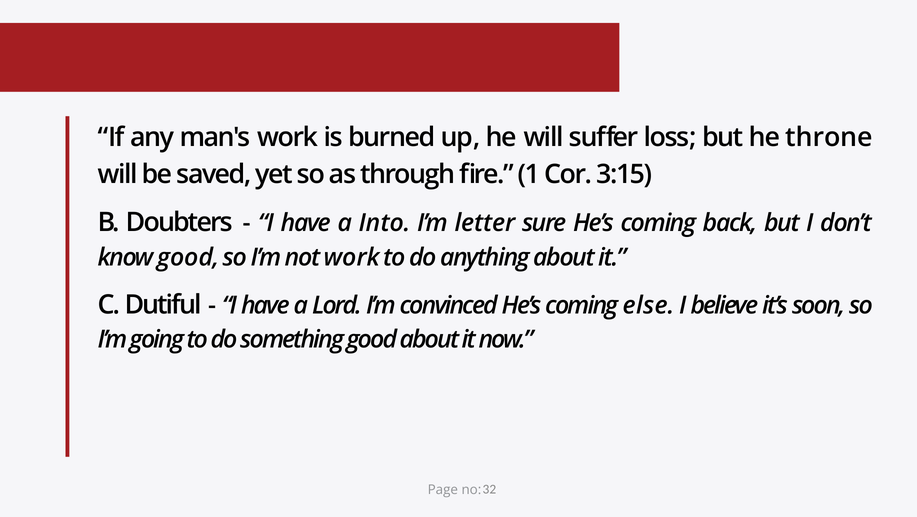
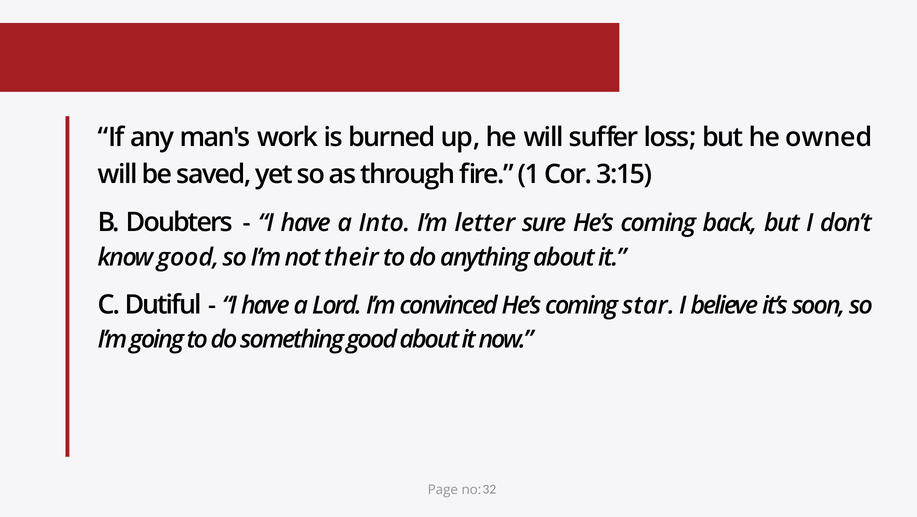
throne: throne -> owned
not work: work -> their
else: else -> star
